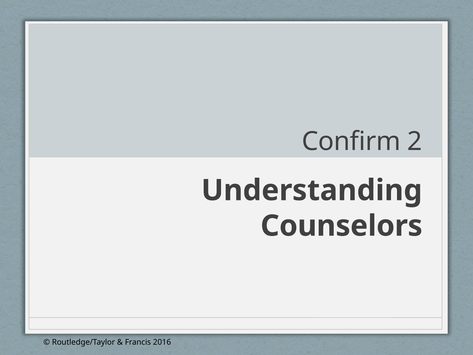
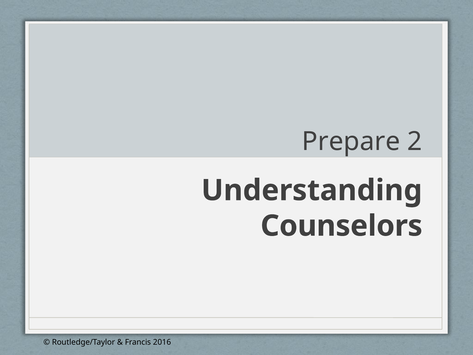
Confirm: Confirm -> Prepare
